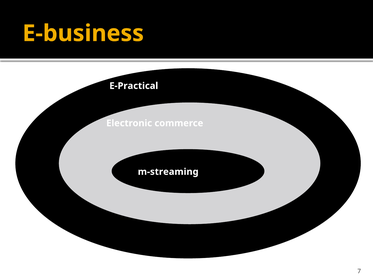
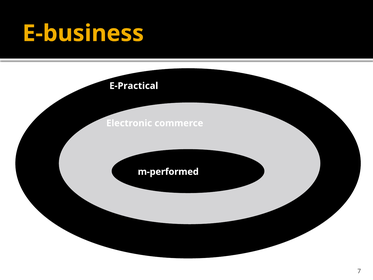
m-streaming: m-streaming -> m-performed
